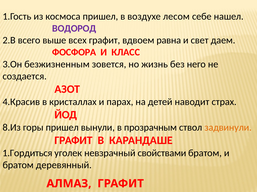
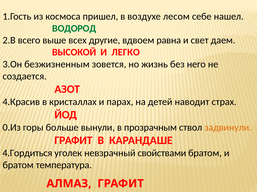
ВОДОРОД colour: purple -> green
всех графит: графит -> другие
ФОСФОРА: ФОСФОРА -> ВЫСОКОЙ
КЛАСС: КЛАСС -> ЛЕГКО
8.Из: 8.Из -> 0.Из
горы пришел: пришел -> больше
1.Гордиться: 1.Гордиться -> 4.Гордиться
деревянный: деревянный -> температура
